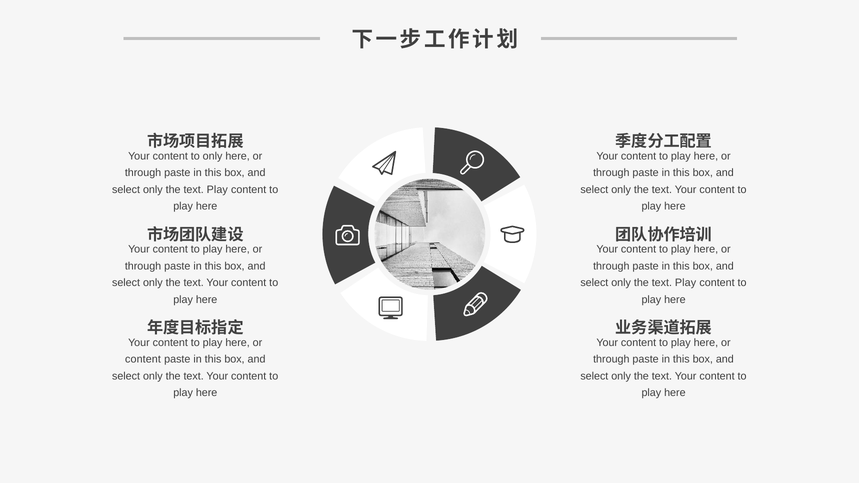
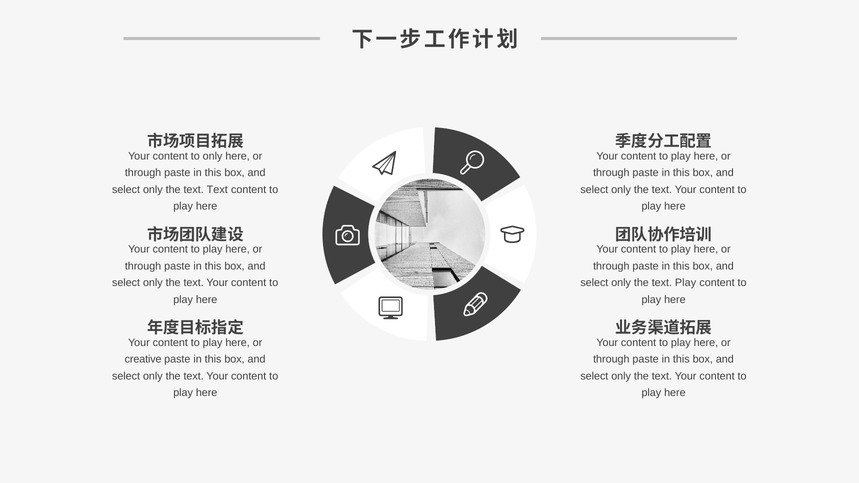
Play at (217, 190): Play -> Text
content at (143, 359): content -> creative
